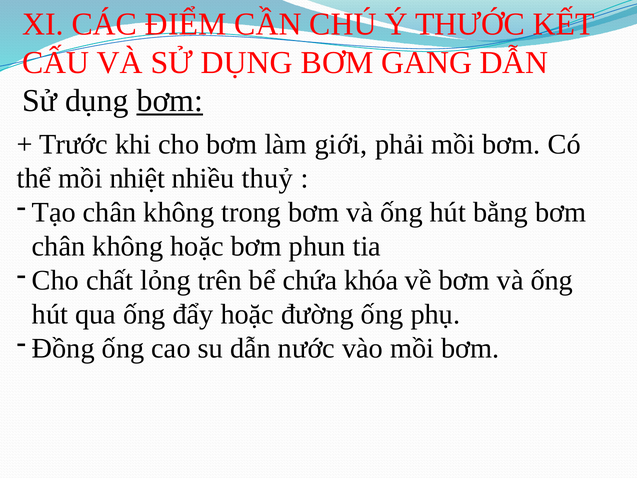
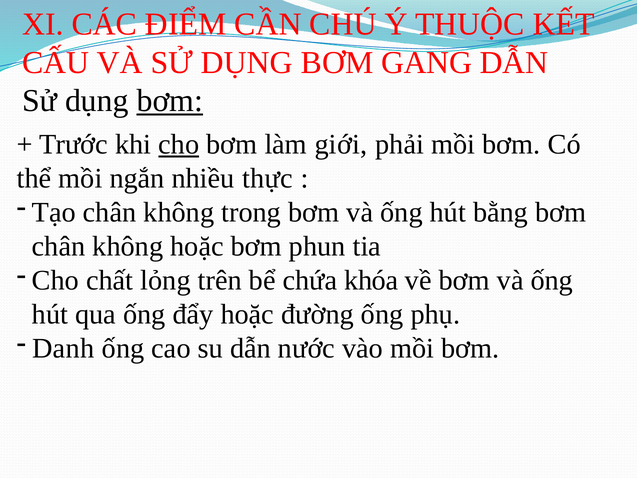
THƯỚC: THƯỚC -> THUỘC
cho at (179, 144) underline: none -> present
nhiệt: nhiệt -> ngắn
thuỷ: thuỷ -> thực
Đồng: Đồng -> Danh
